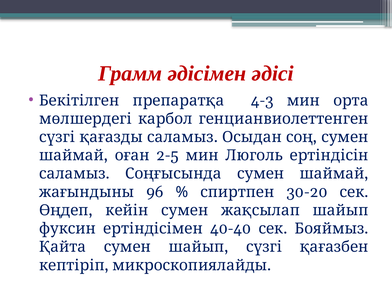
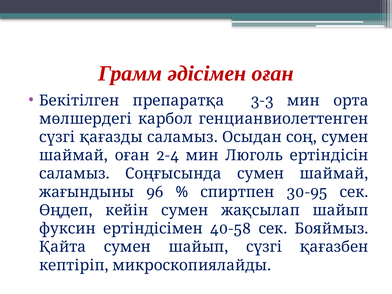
әдісімен әдісі: әдісі -> оған
4-3: 4-3 -> 3-3
2-5: 2-5 -> 2-4
30-20: 30-20 -> 30-95
40-40: 40-40 -> 40-58
